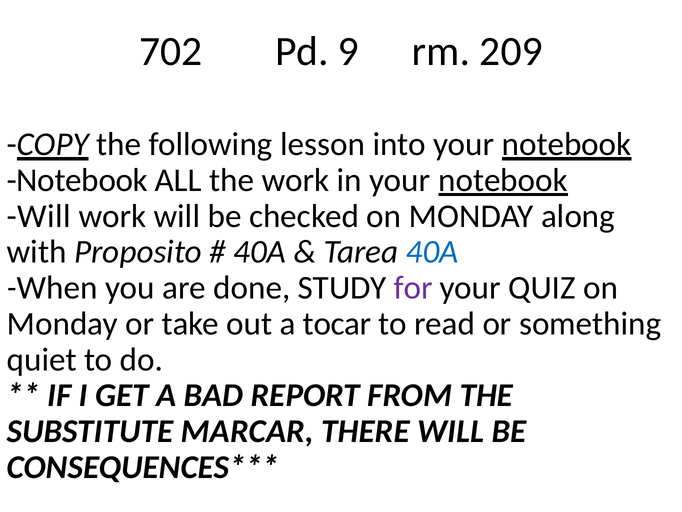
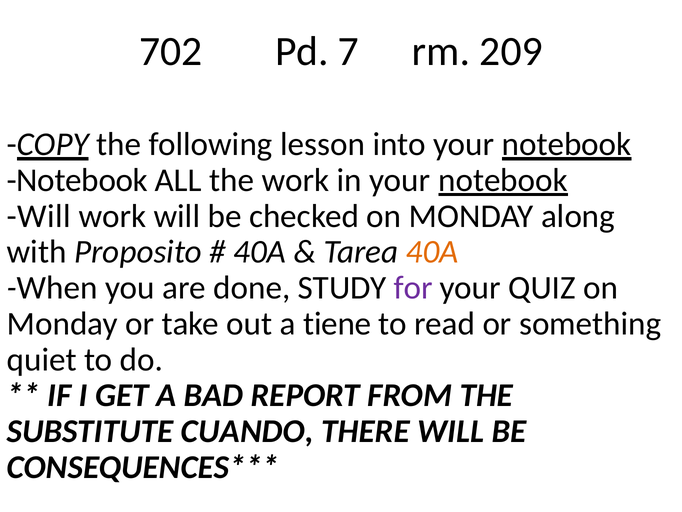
9: 9 -> 7
40A at (432, 252) colour: blue -> orange
tocar: tocar -> tiene
MARCAR: MARCAR -> CUANDO
